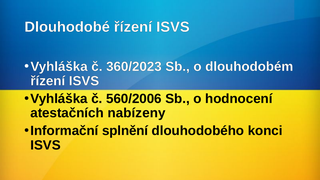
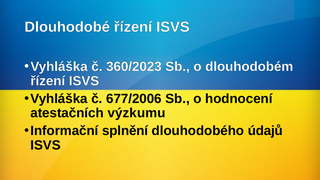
560/2006: 560/2006 -> 677/2006
nabízeny: nabízeny -> výzkumu
konci: konci -> údajů
